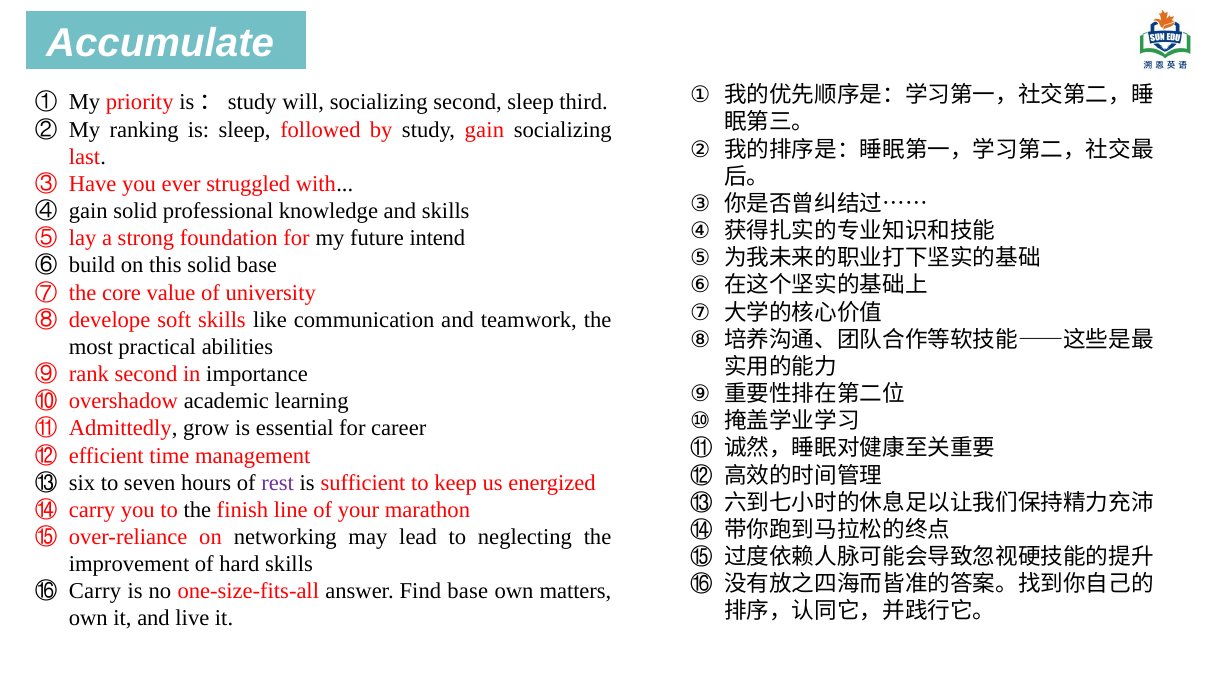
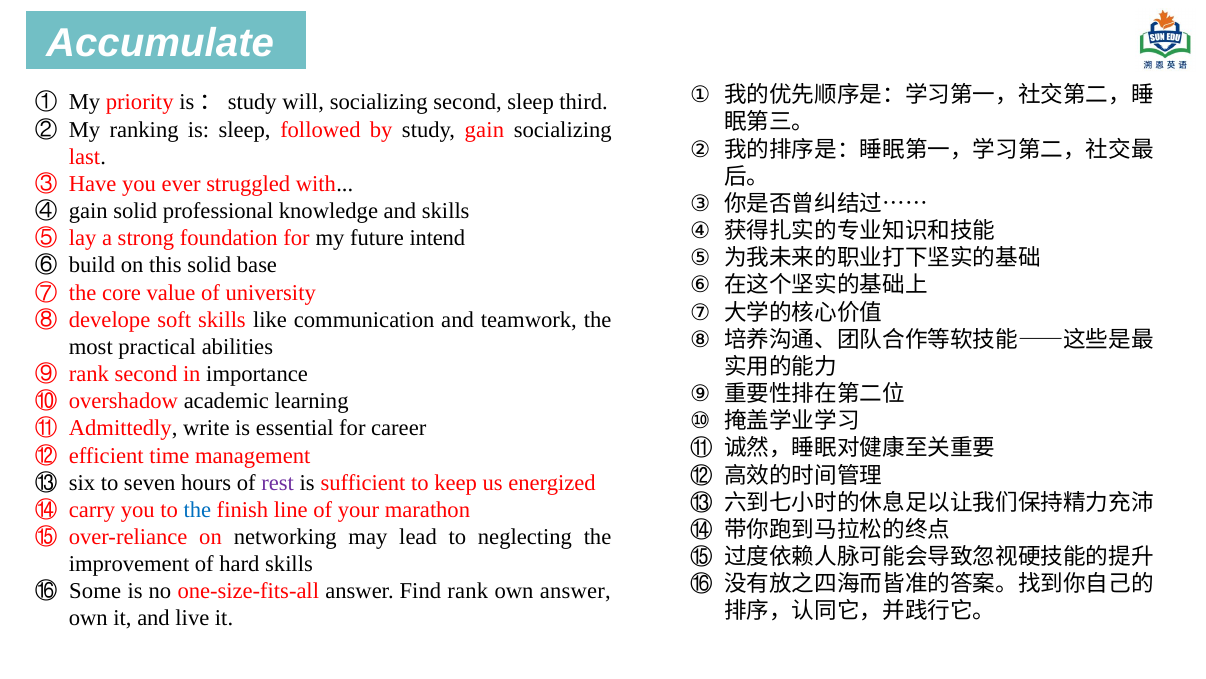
grow: grow -> write
the at (197, 509) colour: black -> blue
Carry at (95, 591): Carry -> Some
Find base: base -> rank
own matters: matters -> answer
